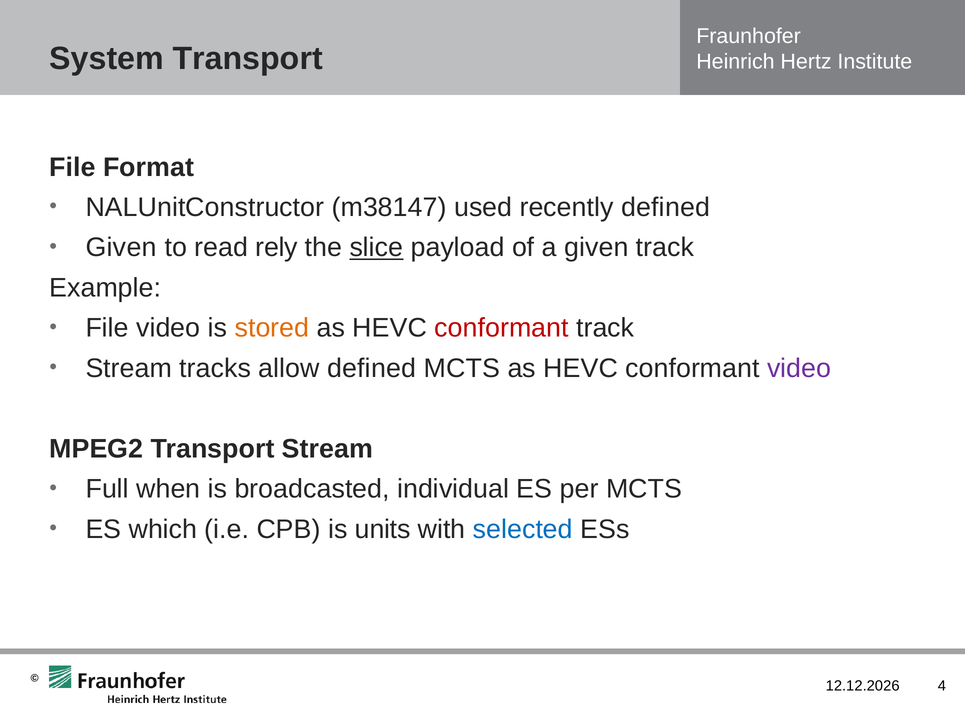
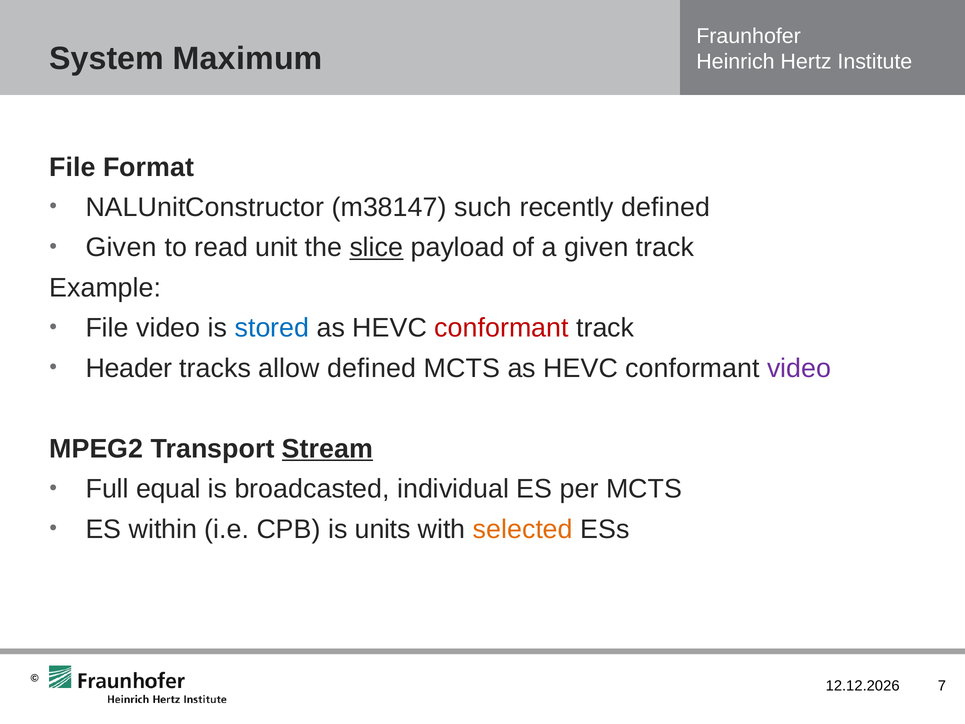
System Transport: Transport -> Maximum
used: used -> such
rely: rely -> unit
stored colour: orange -> blue
Stream at (129, 368): Stream -> Header
Stream at (327, 449) underline: none -> present
when: when -> equal
which: which -> within
selected colour: blue -> orange
4: 4 -> 7
